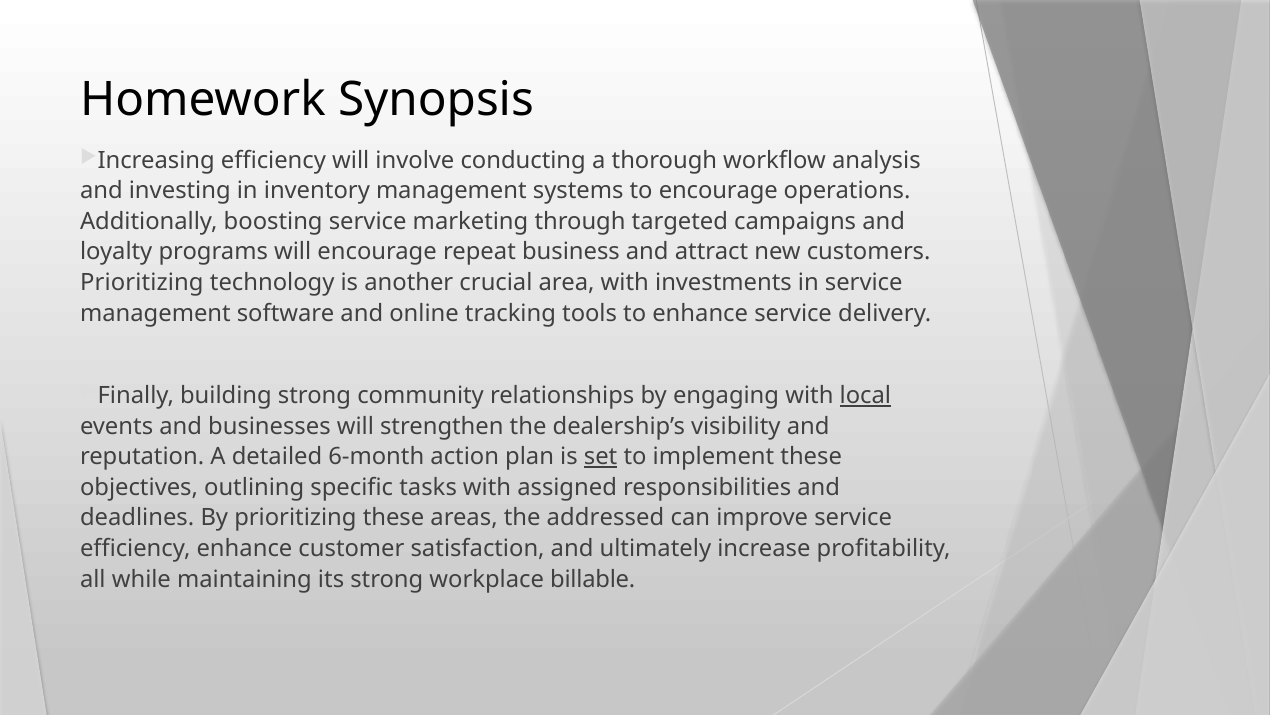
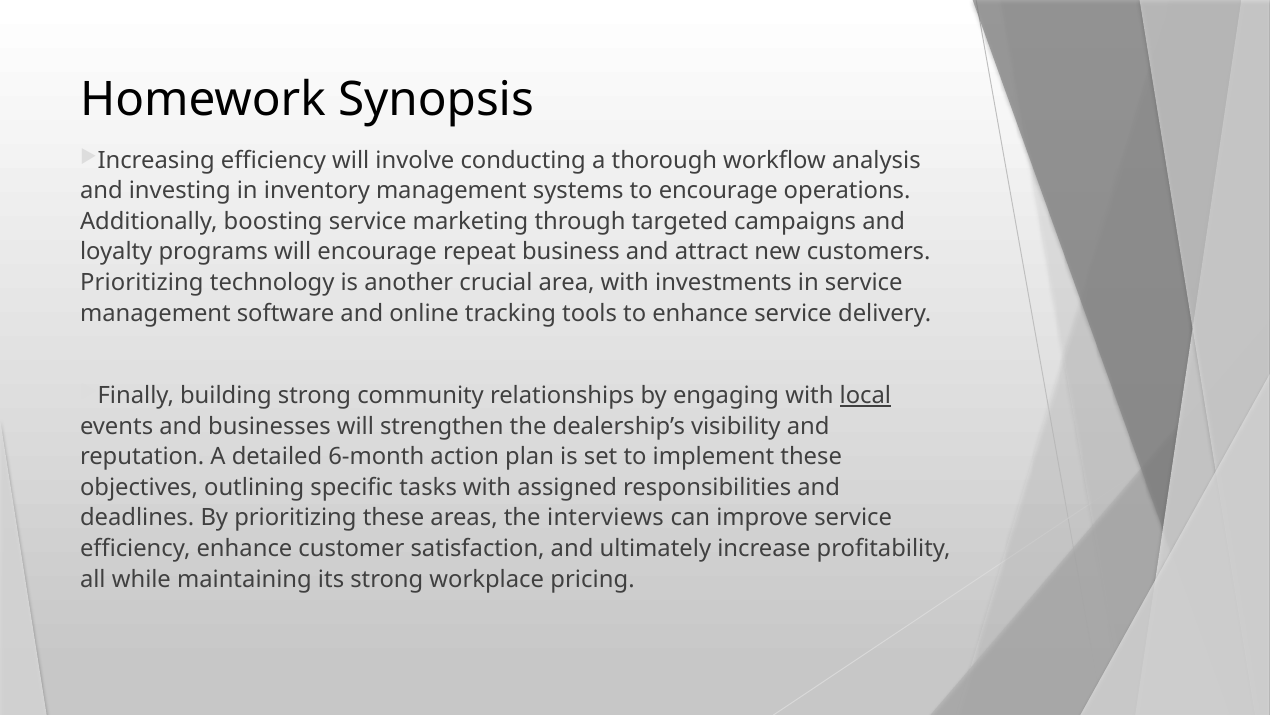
set underline: present -> none
addressed: addressed -> interviews
billable: billable -> pricing
